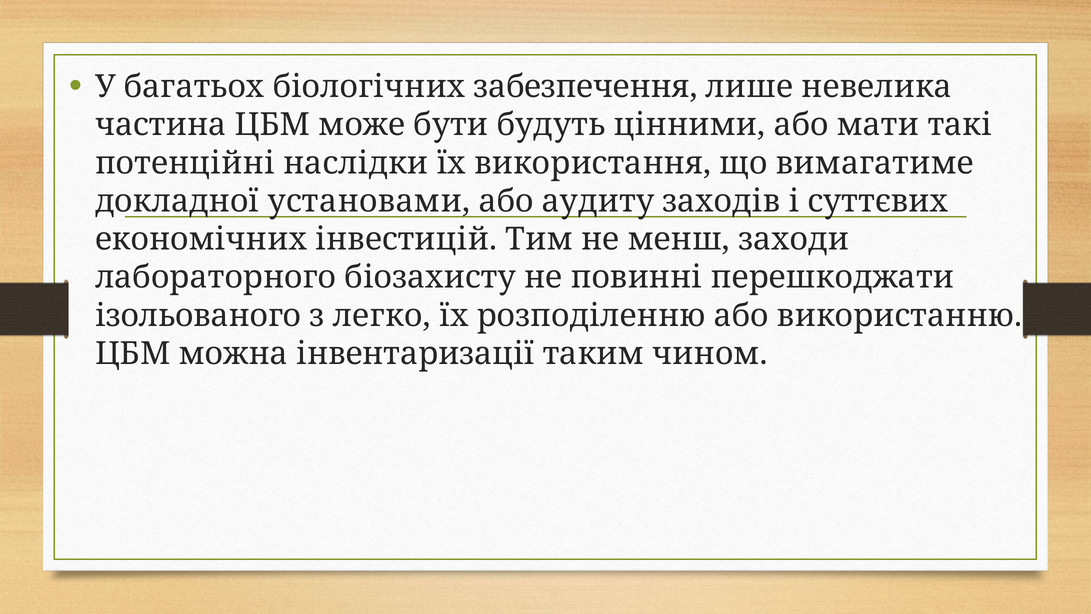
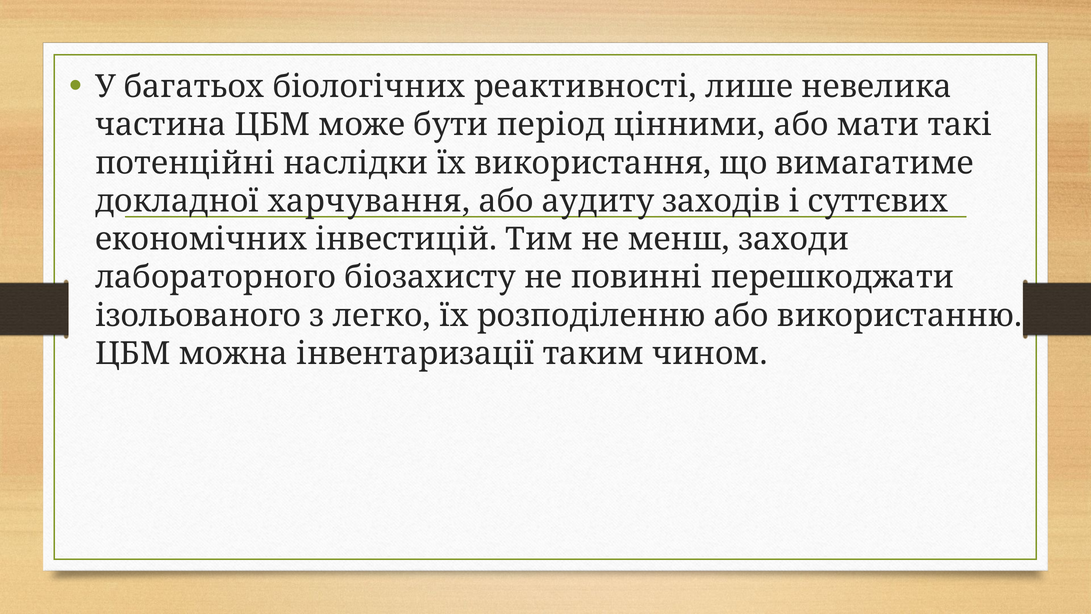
забезпечення: забезпечення -> реактивності
будуть: будуть -> період
установами: установами -> харчування
